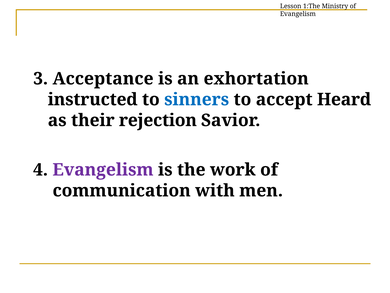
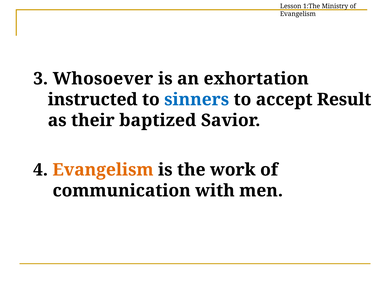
Acceptance: Acceptance -> Whosoever
Heard: Heard -> Result
rejection: rejection -> baptized
Evangelism at (103, 170) colour: purple -> orange
